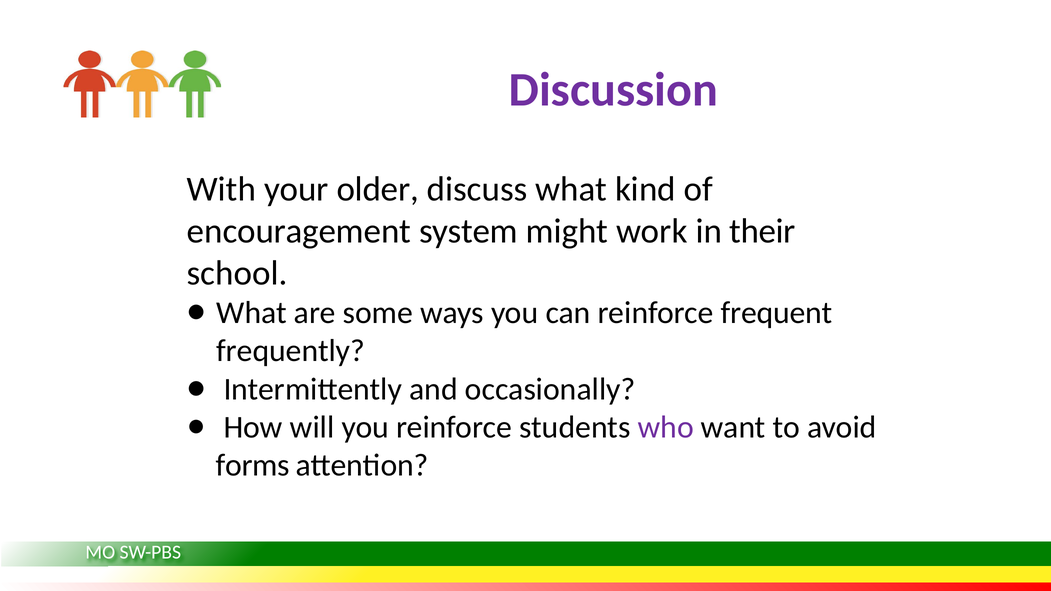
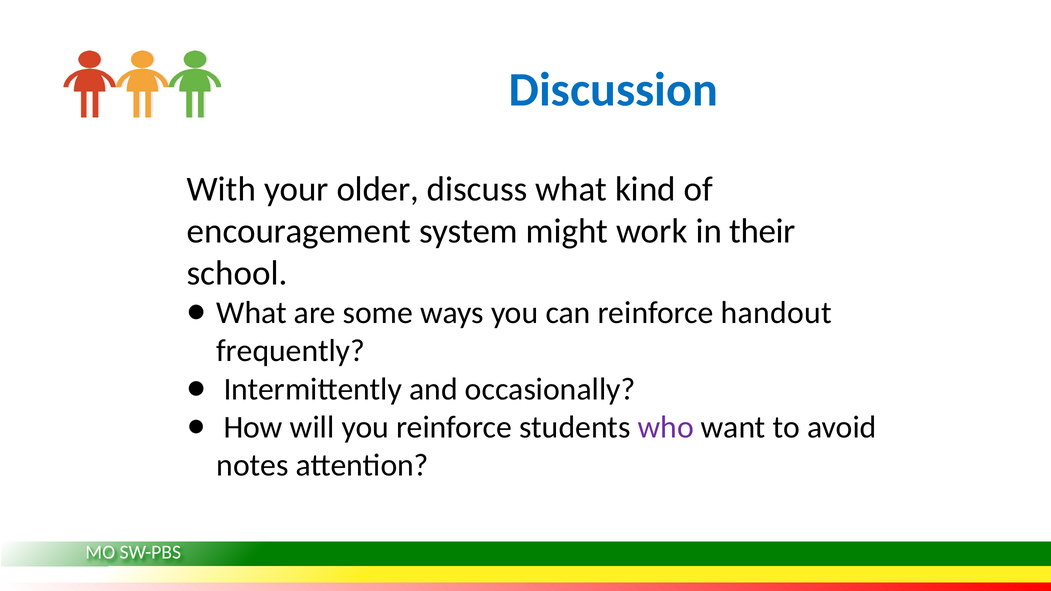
Discussion colour: purple -> blue
frequent: frequent -> handout
forms: forms -> notes
